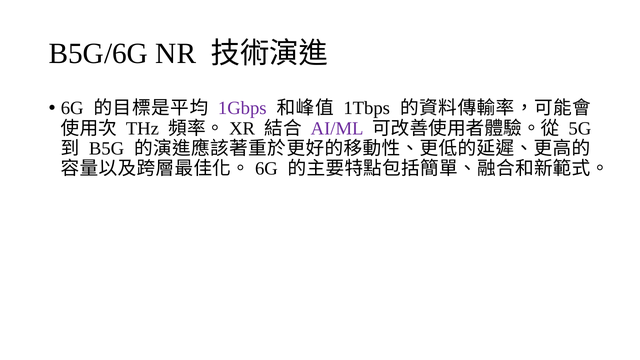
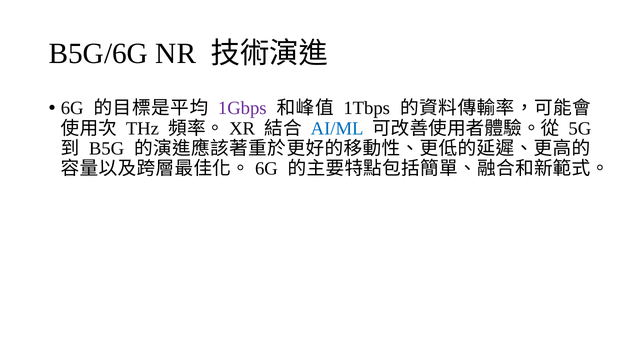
AI/ML colour: purple -> blue
